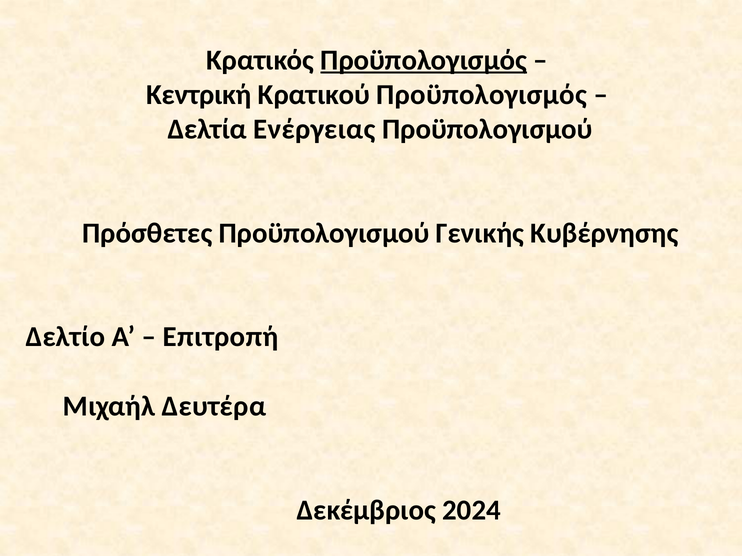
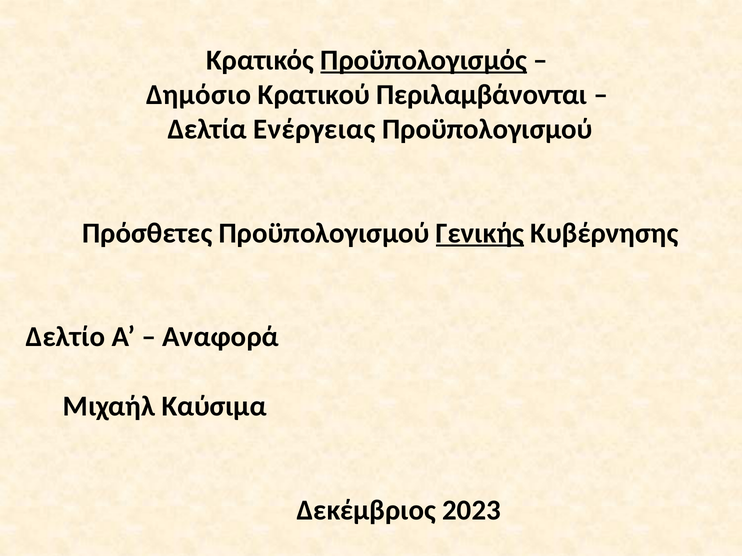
Κεντρική: Κεντρική -> Δημόσιο
Κρατικού Προϋπολογισμός: Προϋπολογισμός -> Περιλαμβάνονται
Γενικής underline: none -> present
Επιτροπή: Επιτροπή -> Αναφορά
Δευτέρα: Δευτέρα -> Καύσιμα
2024: 2024 -> 2023
